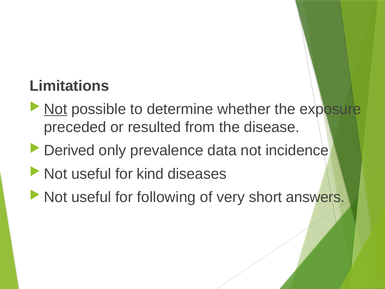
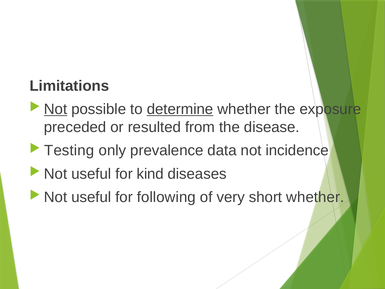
determine underline: none -> present
Derived: Derived -> Testing
short answers: answers -> whether
